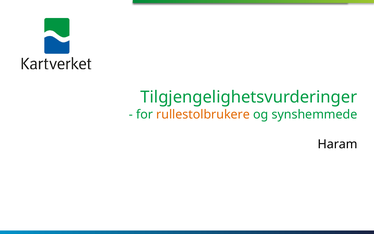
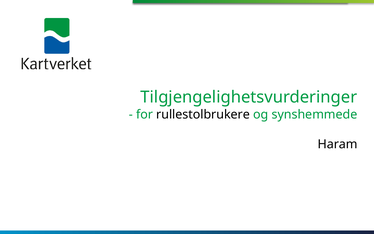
rullestolbrukere colour: orange -> black
